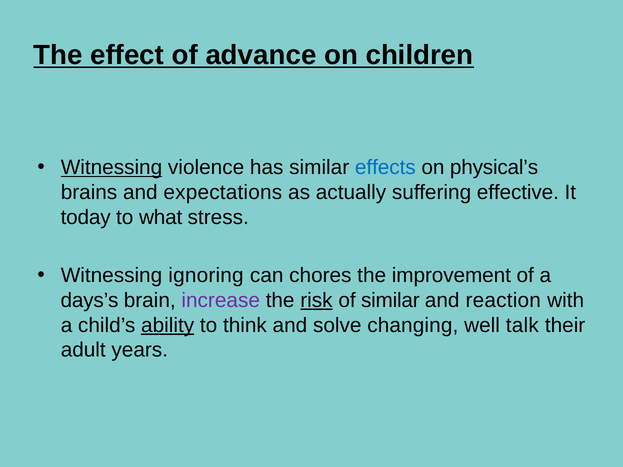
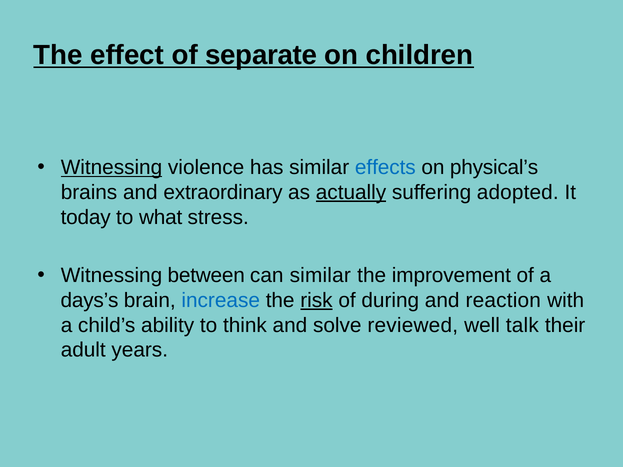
advance: advance -> separate
expectations: expectations -> extraordinary
actually underline: none -> present
effective: effective -> adopted
ignoring: ignoring -> between
can chores: chores -> similar
increase colour: purple -> blue
of similar: similar -> during
ability underline: present -> none
changing: changing -> reviewed
